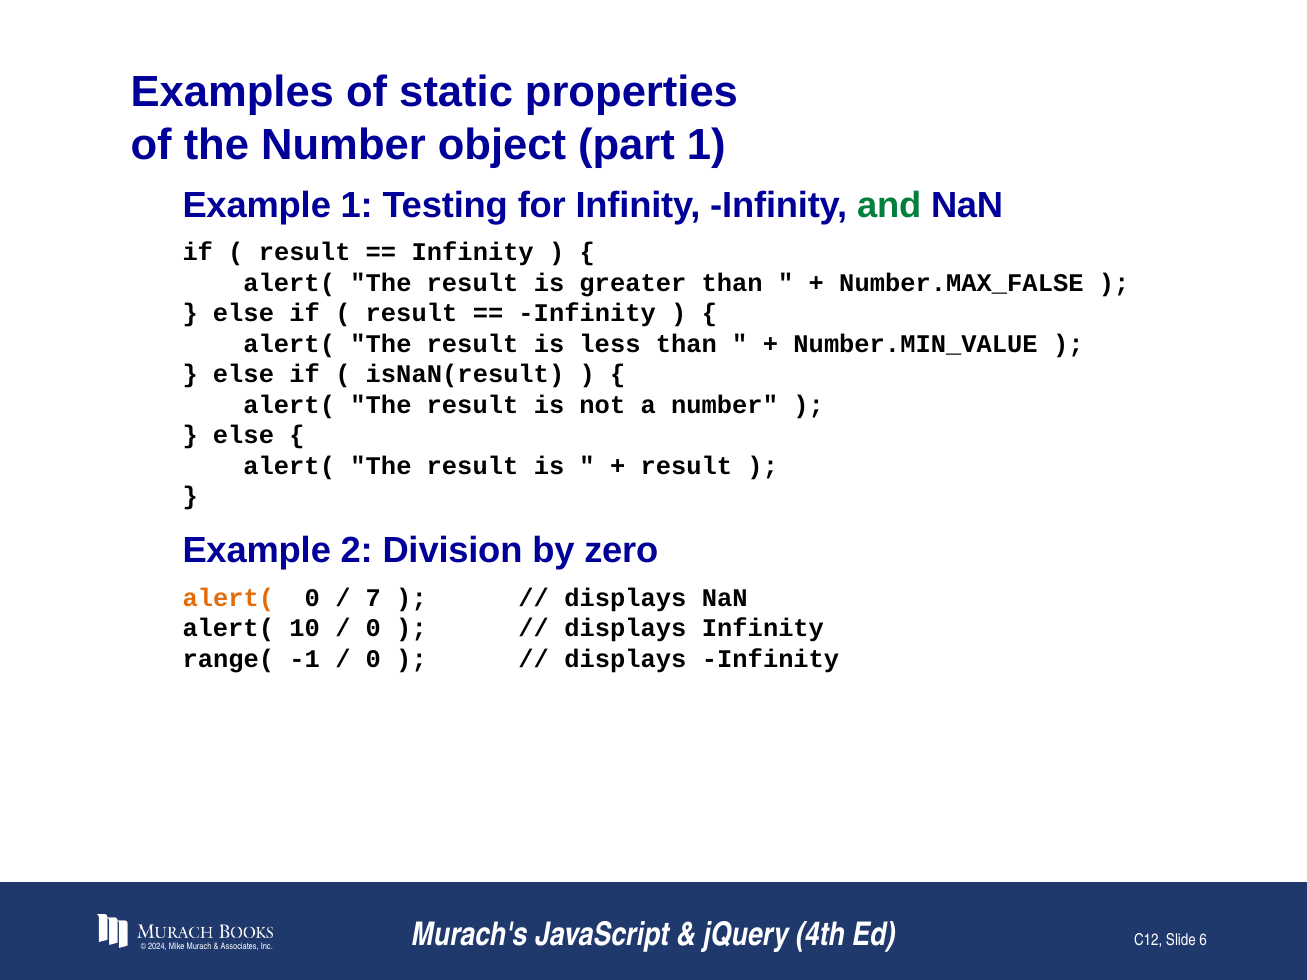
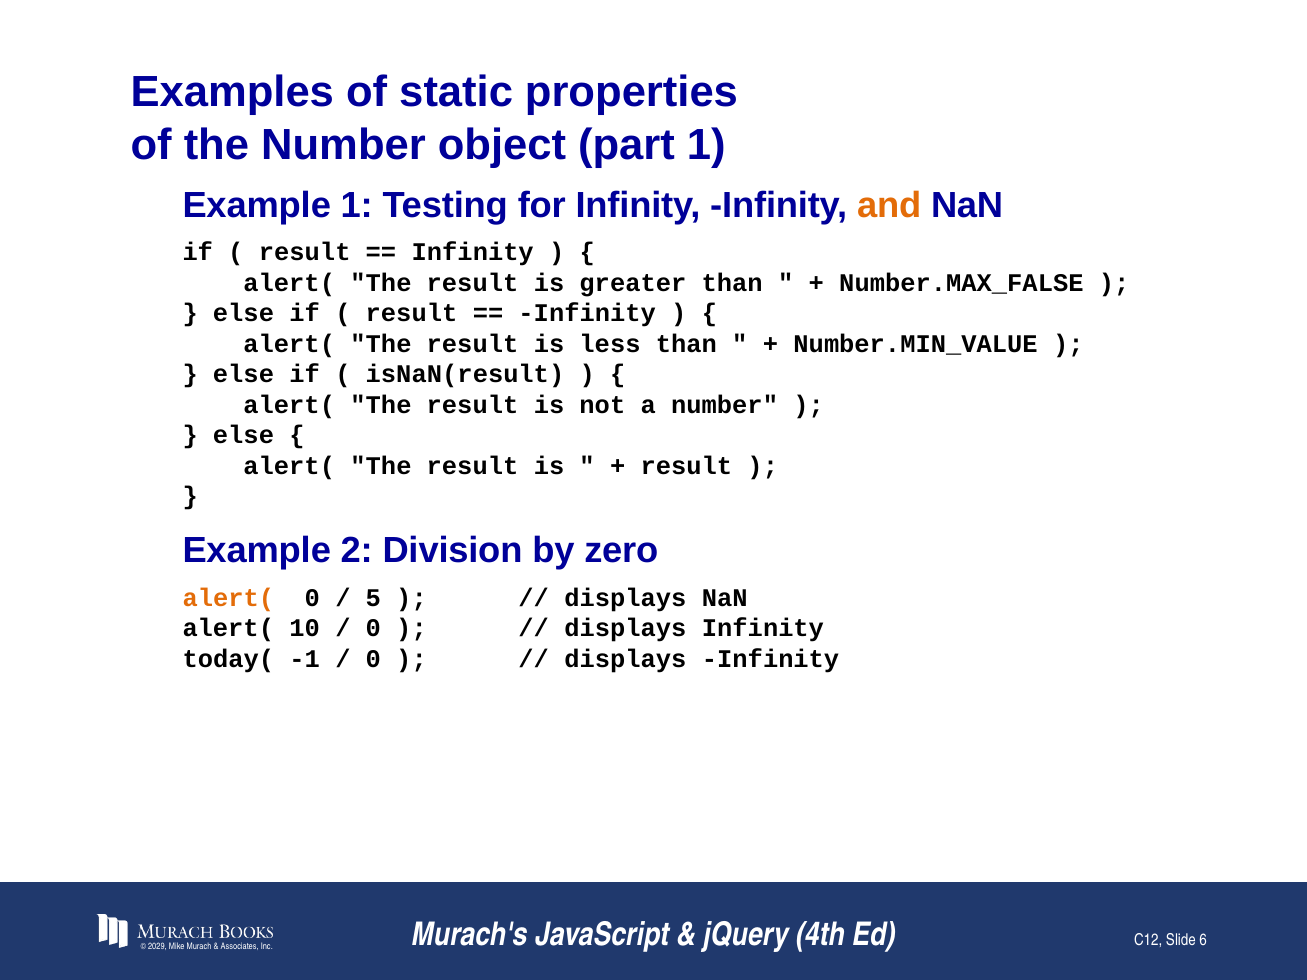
and colour: green -> orange
7: 7 -> 5
range(: range( -> today(
2024: 2024 -> 2029
